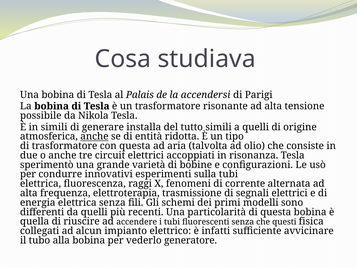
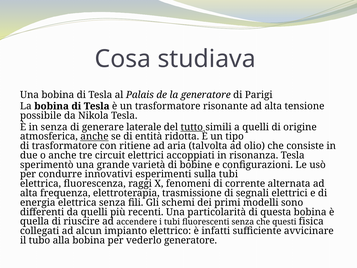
la accendersi: accendersi -> generatore
in simili: simili -> senza
installa: installa -> laterale
tutto underline: none -> present
con questa: questa -> ritiene
